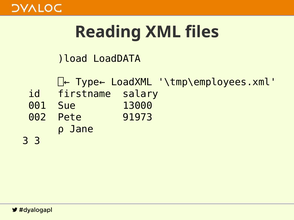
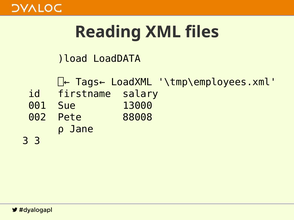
Type←: Type← -> Tags←
91973: 91973 -> 88008
